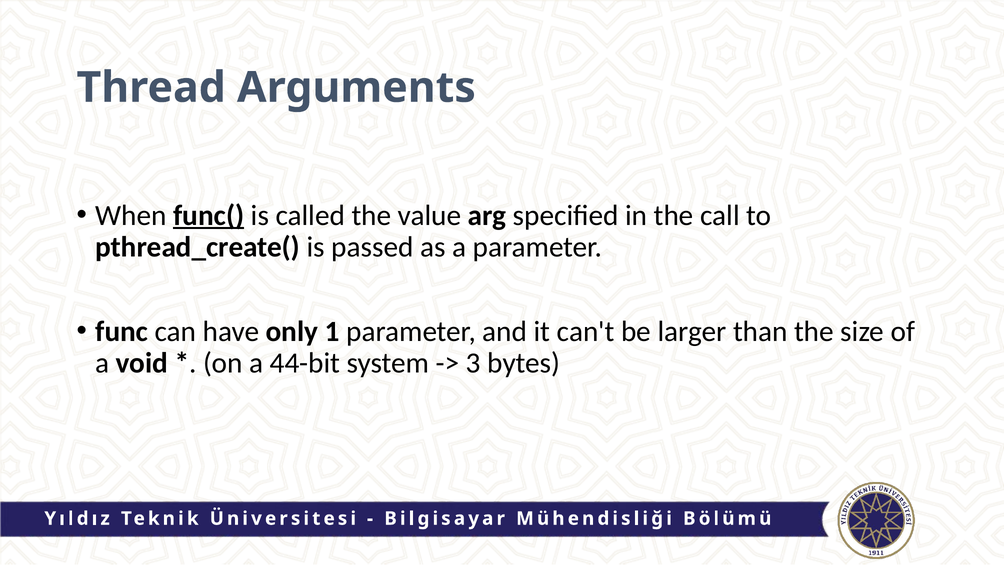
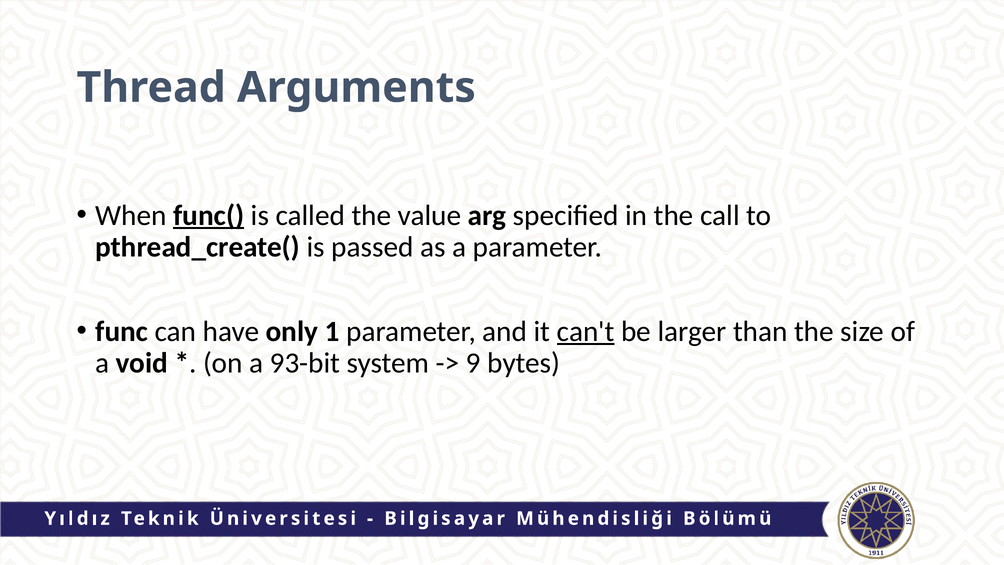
can't underline: none -> present
44-bit: 44-bit -> 93-bit
3: 3 -> 9
